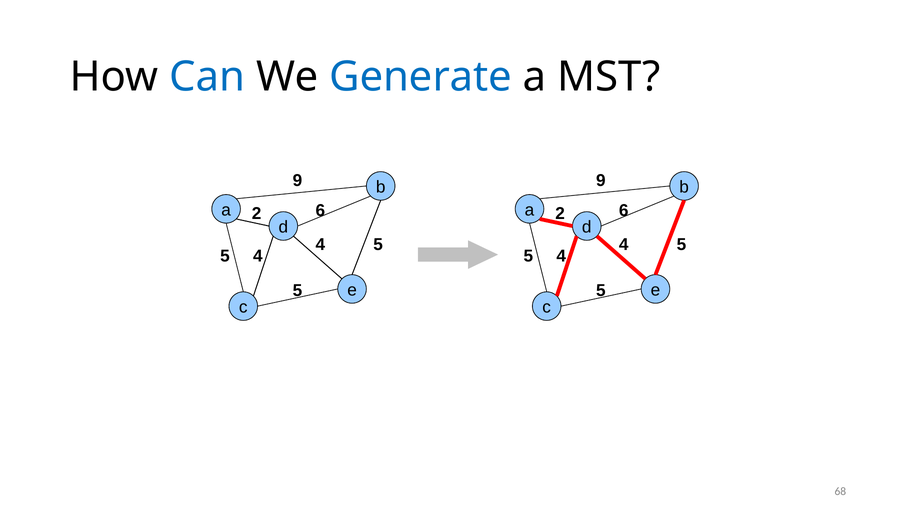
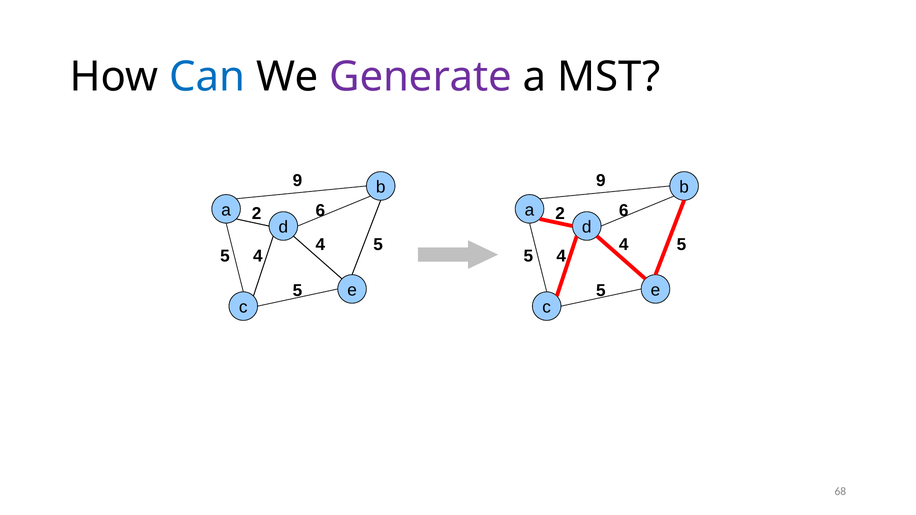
Generate colour: blue -> purple
